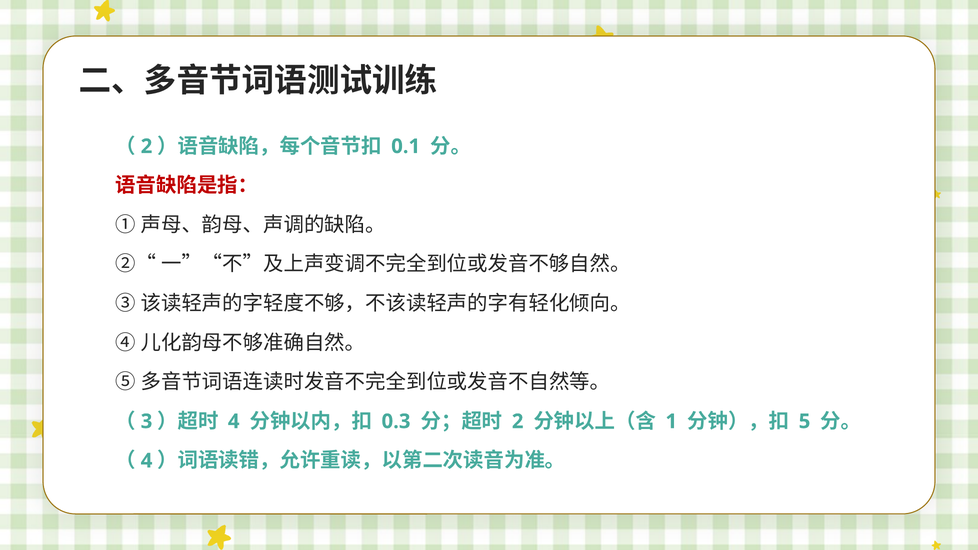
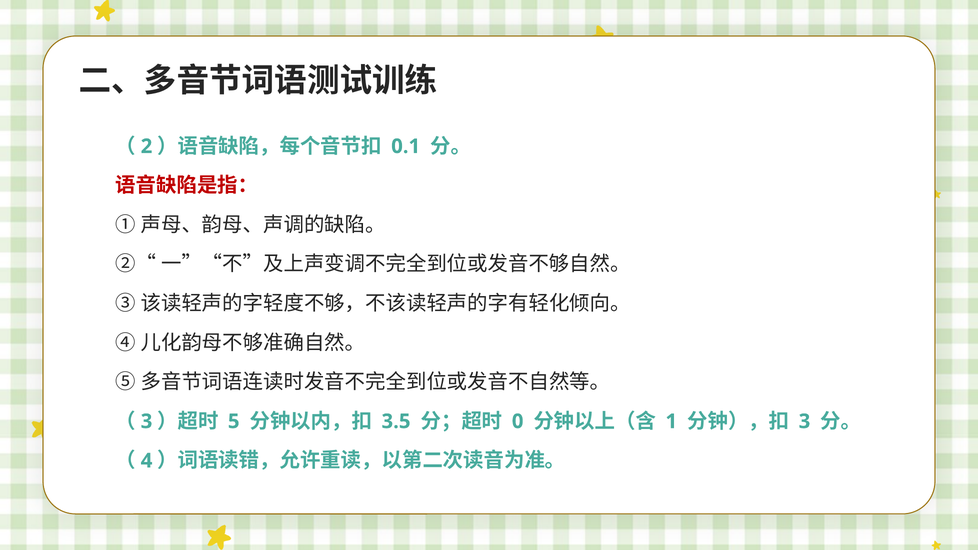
4 at (234, 421): 4 -> 5
0.3: 0.3 -> 3.5
2 at (518, 421): 2 -> 0
5 at (805, 421): 5 -> 3
